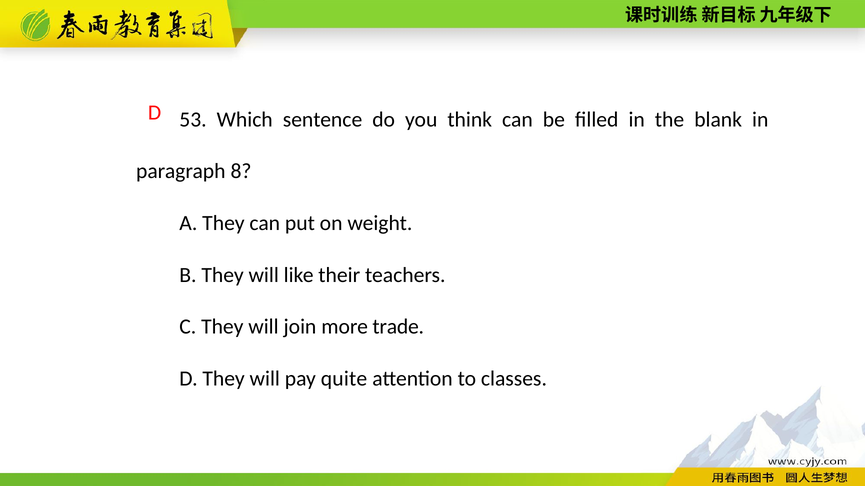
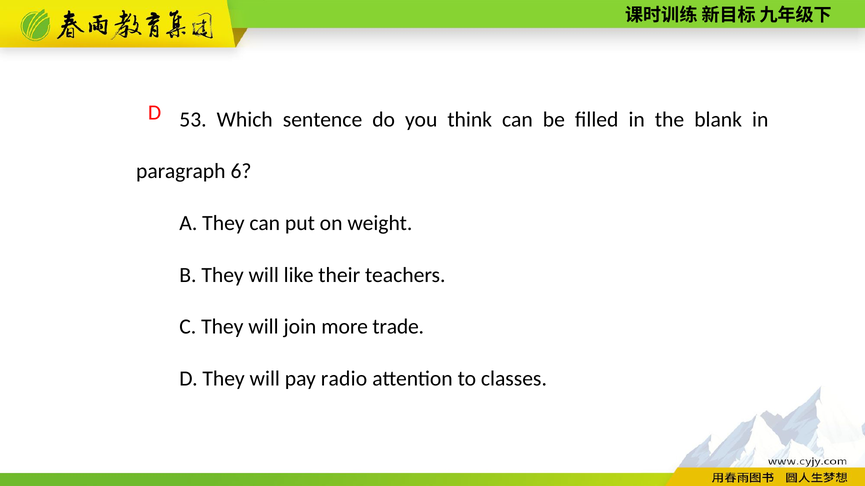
8: 8 -> 6
quite: quite -> radio
